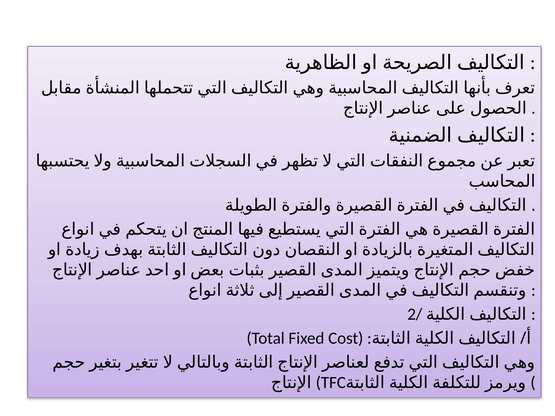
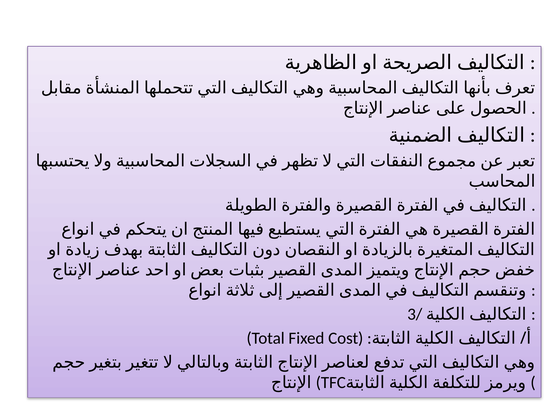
2/: 2/ -> 3/
